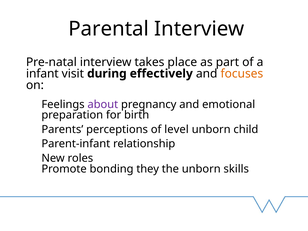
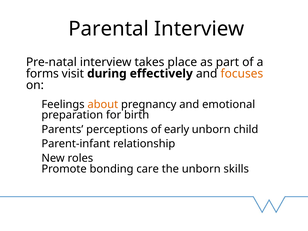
infant: infant -> forms
about colour: purple -> orange
level: level -> early
they: they -> care
